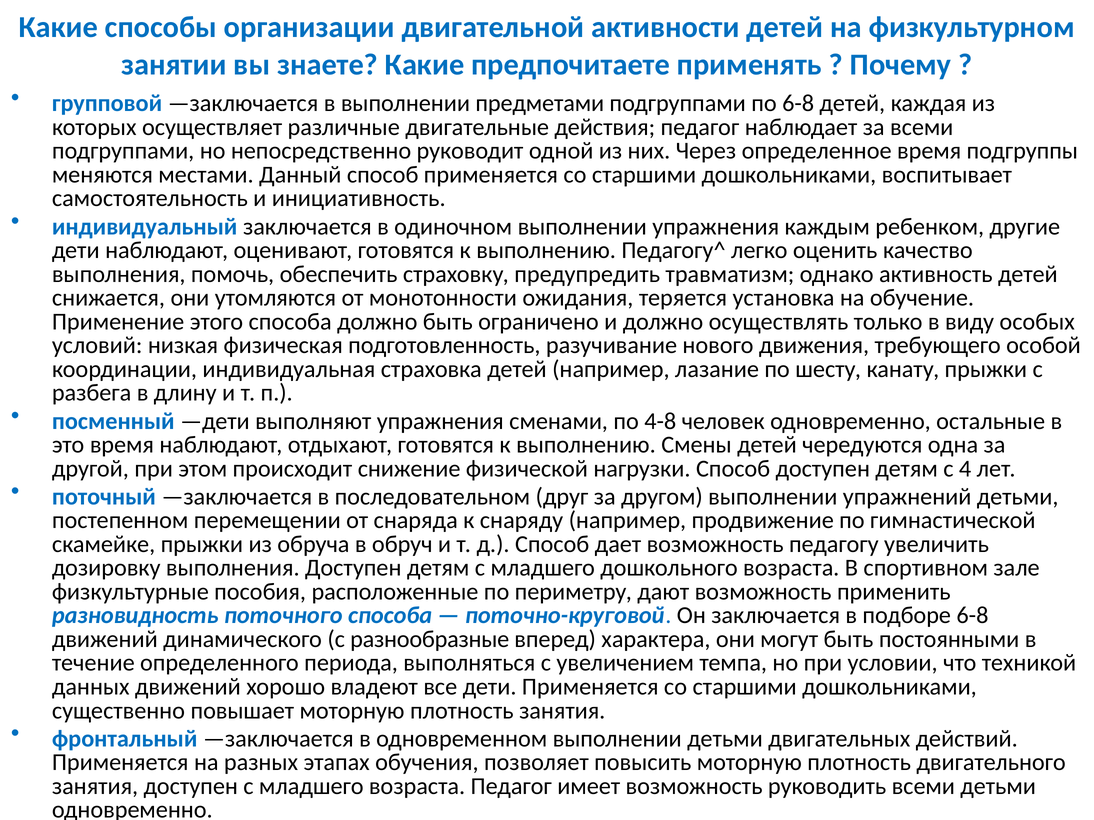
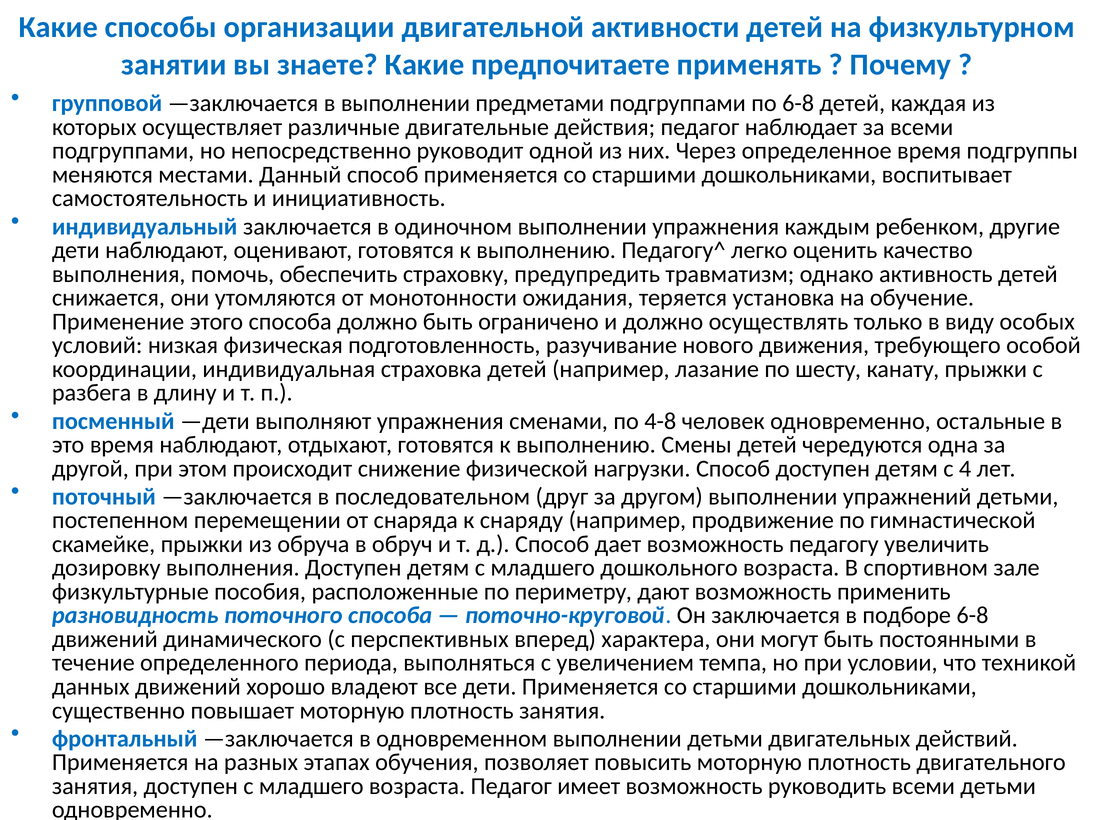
разнообразные: разнообразные -> перспективных
